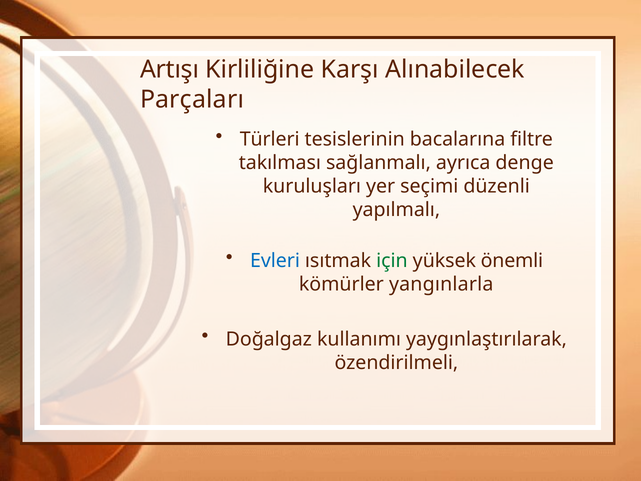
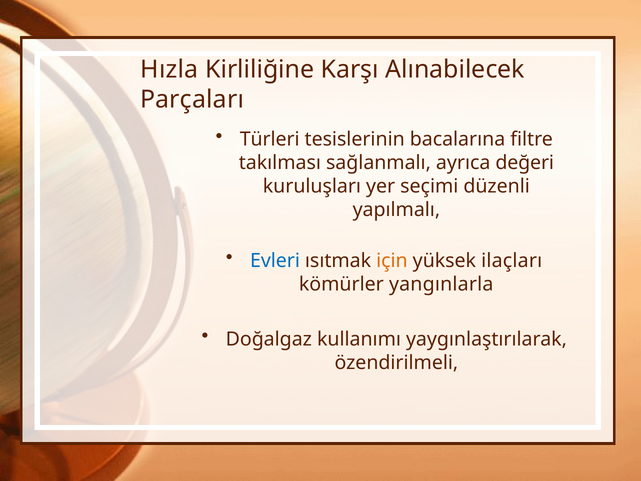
Artışı: Artışı -> Hızla
denge: denge -> değeri
için colour: green -> orange
önemli: önemli -> ilaçları
